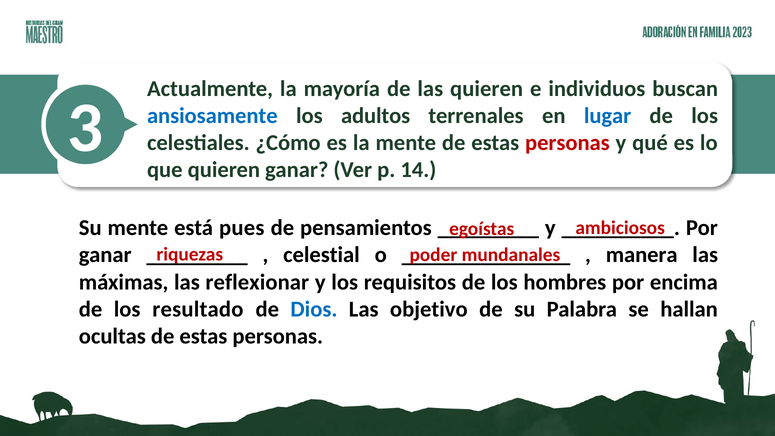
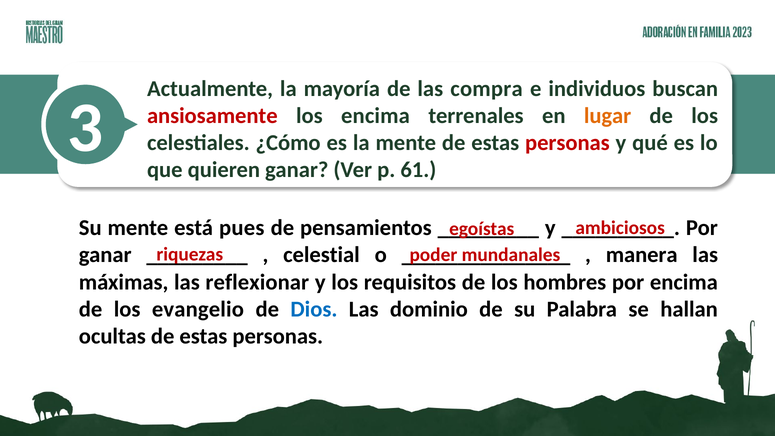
las quieren: quieren -> compra
ansiosamente colour: blue -> red
los adultos: adultos -> encima
lugar colour: blue -> orange
14: 14 -> 61
resultado: resultado -> evangelio
objetivo: objetivo -> dominio
